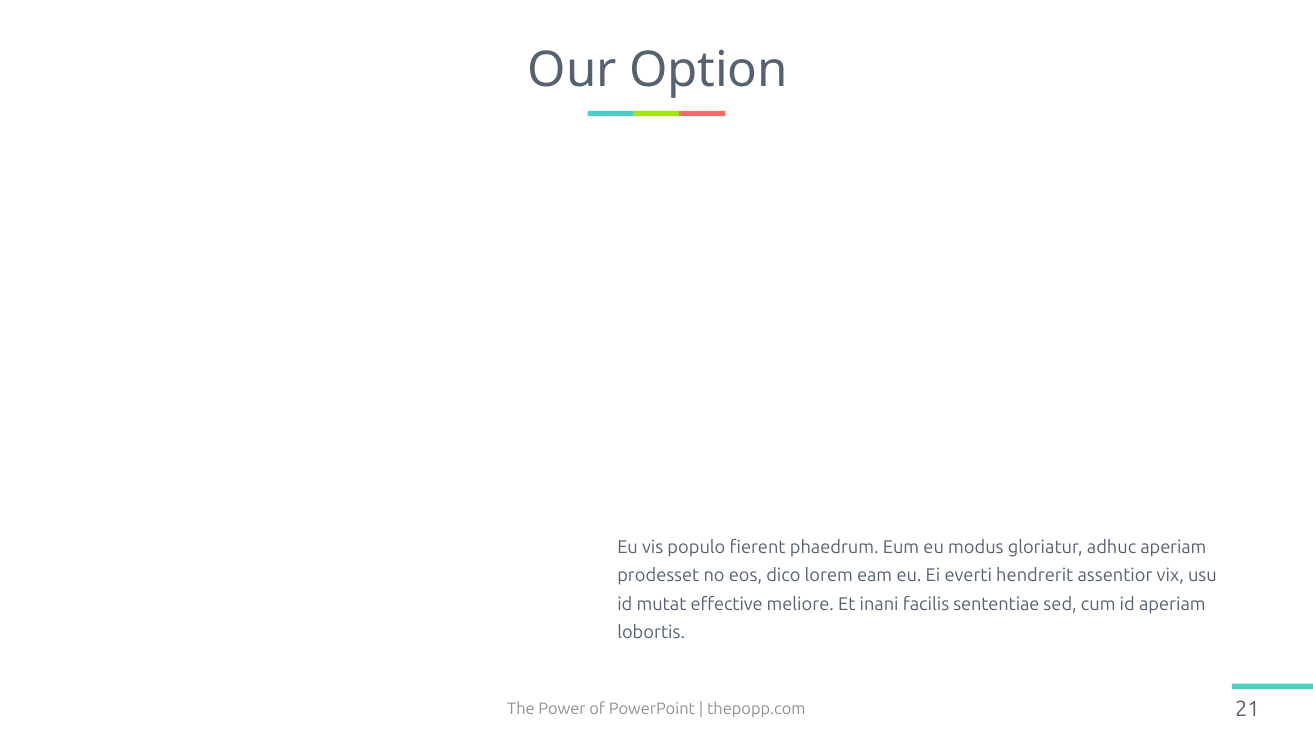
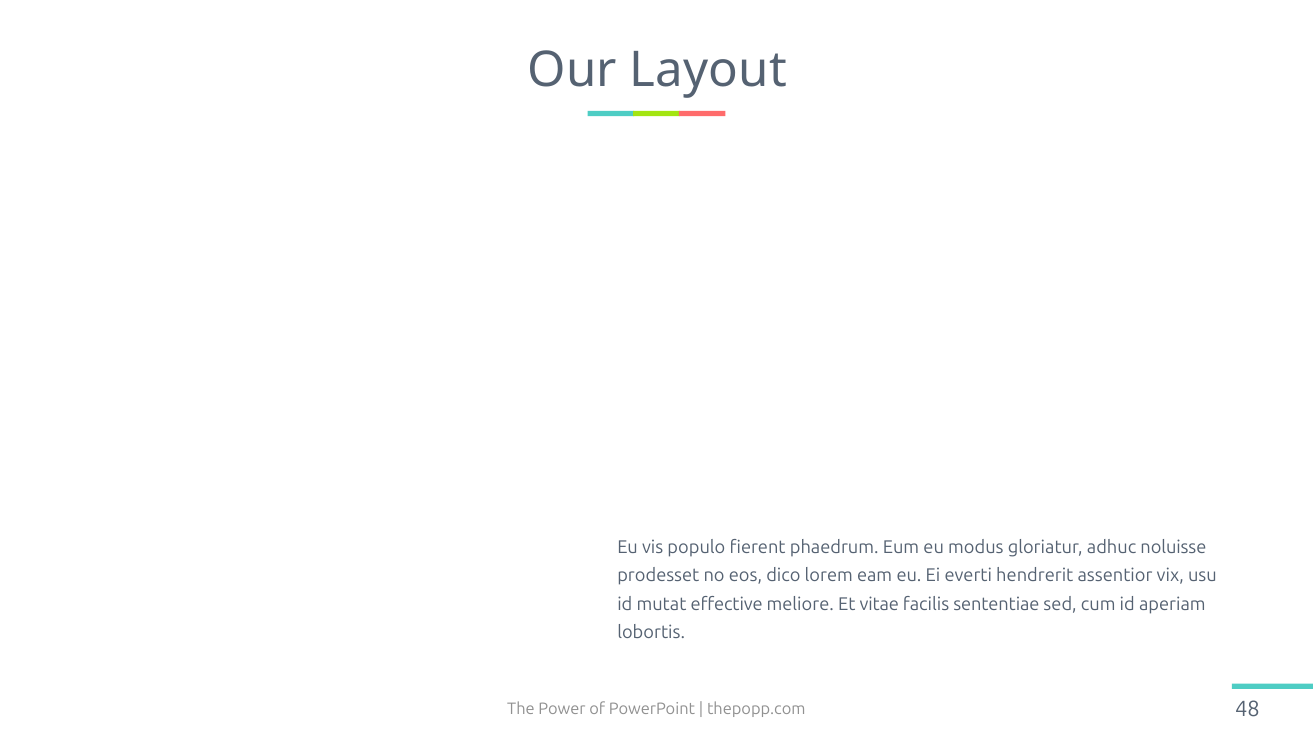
Option: Option -> Layout
adhuc aperiam: aperiam -> noluisse
inani: inani -> vitae
21: 21 -> 48
